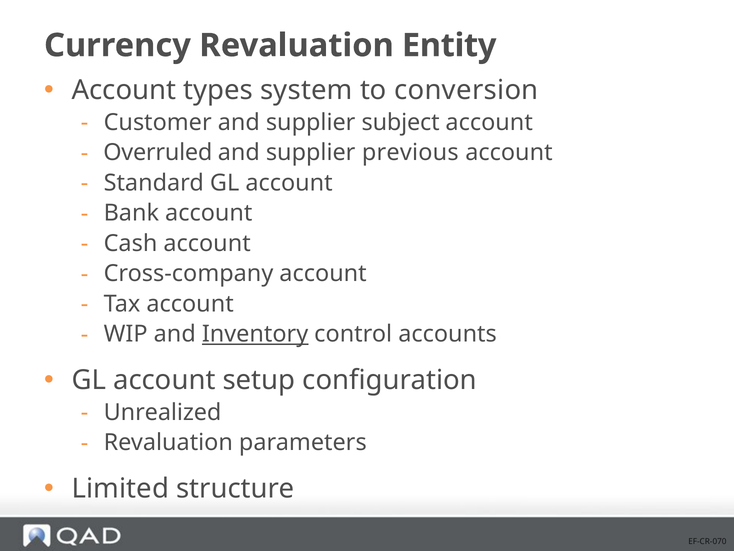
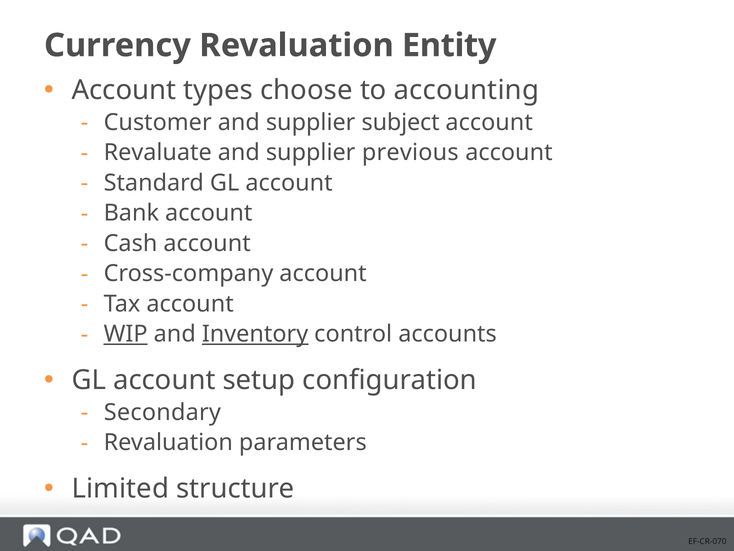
system: system -> choose
conversion: conversion -> accounting
Overruled: Overruled -> Revaluate
WIP underline: none -> present
Unrealized: Unrealized -> Secondary
